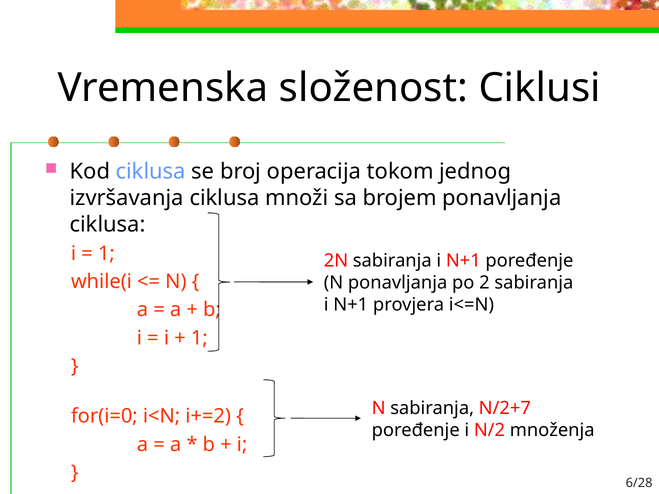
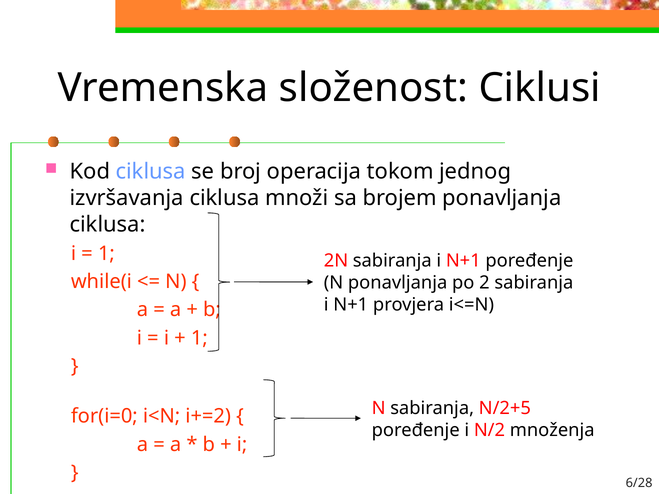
N/2+7: N/2+7 -> N/2+5
